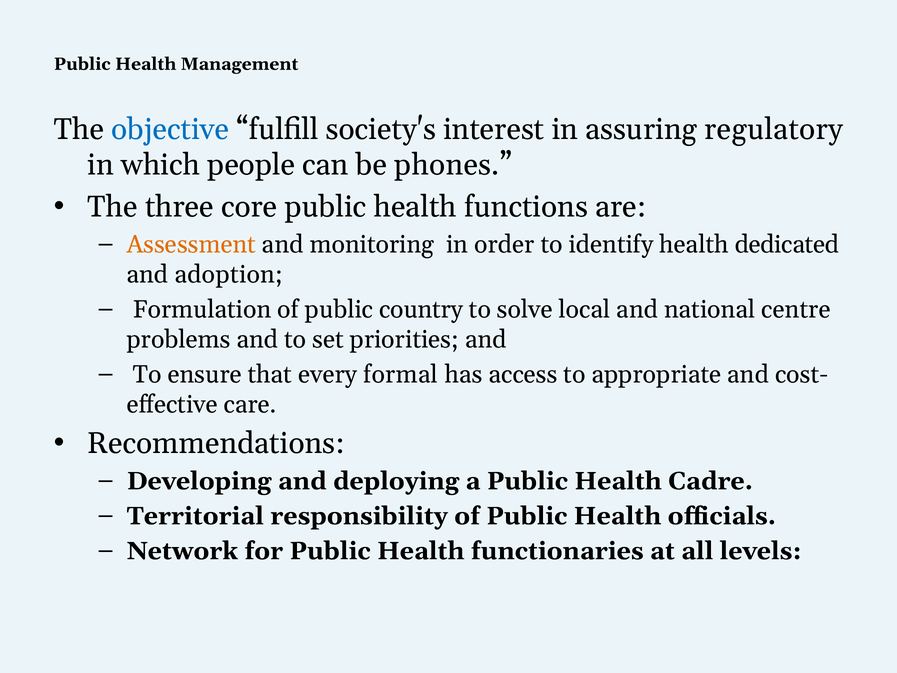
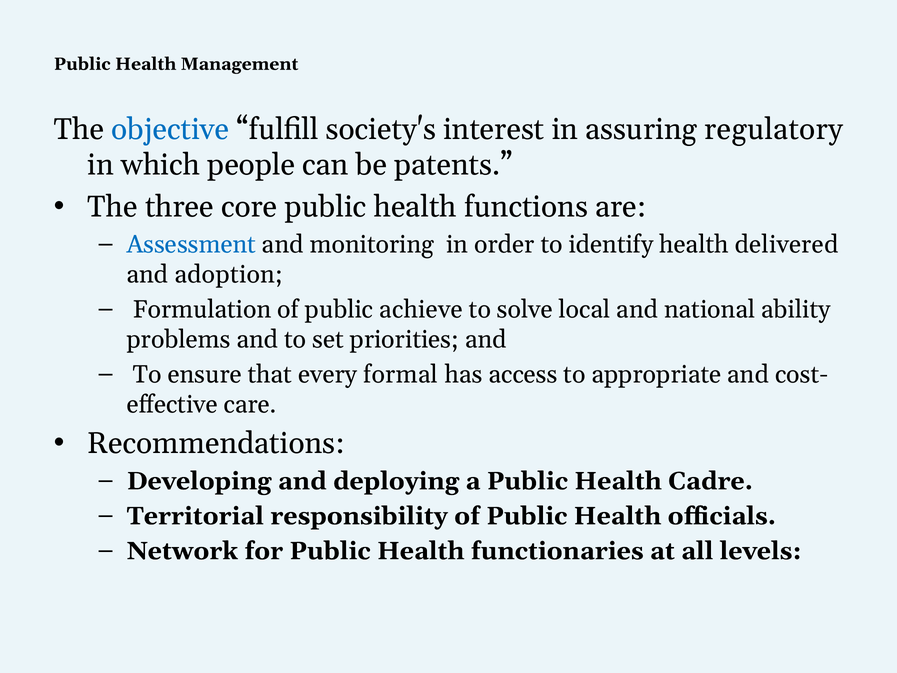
phones: phones -> patents
Assessment colour: orange -> blue
dedicated: dedicated -> delivered
country: country -> achieve
centre: centre -> ability
